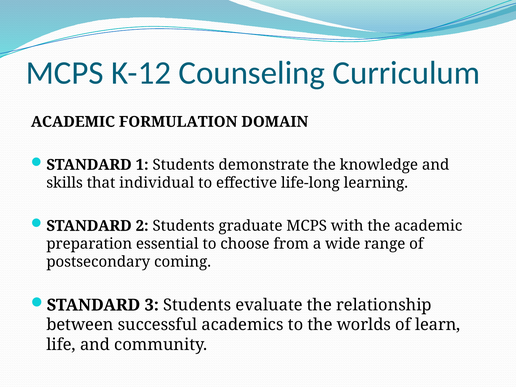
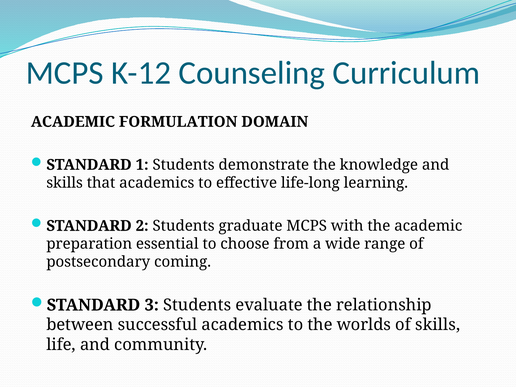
that individual: individual -> academics
of learn: learn -> skills
